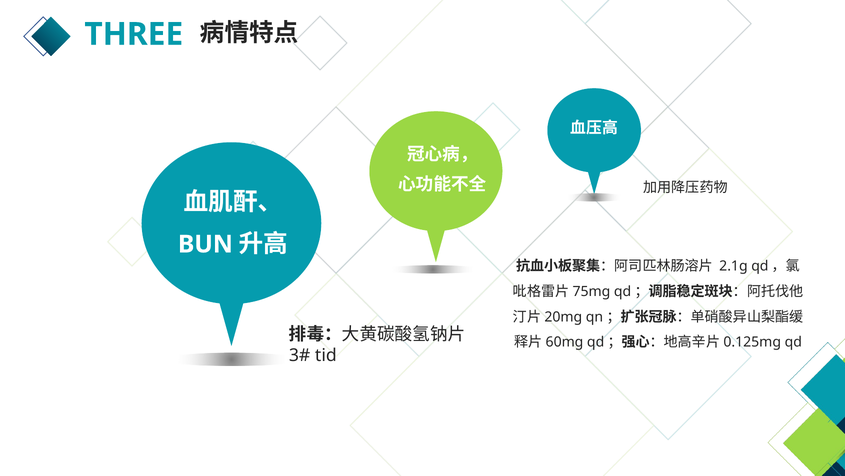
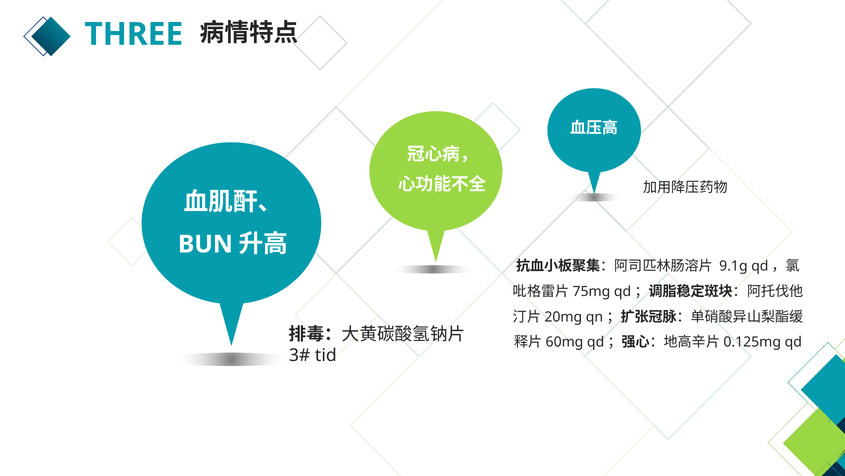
2.1g: 2.1g -> 9.1g
